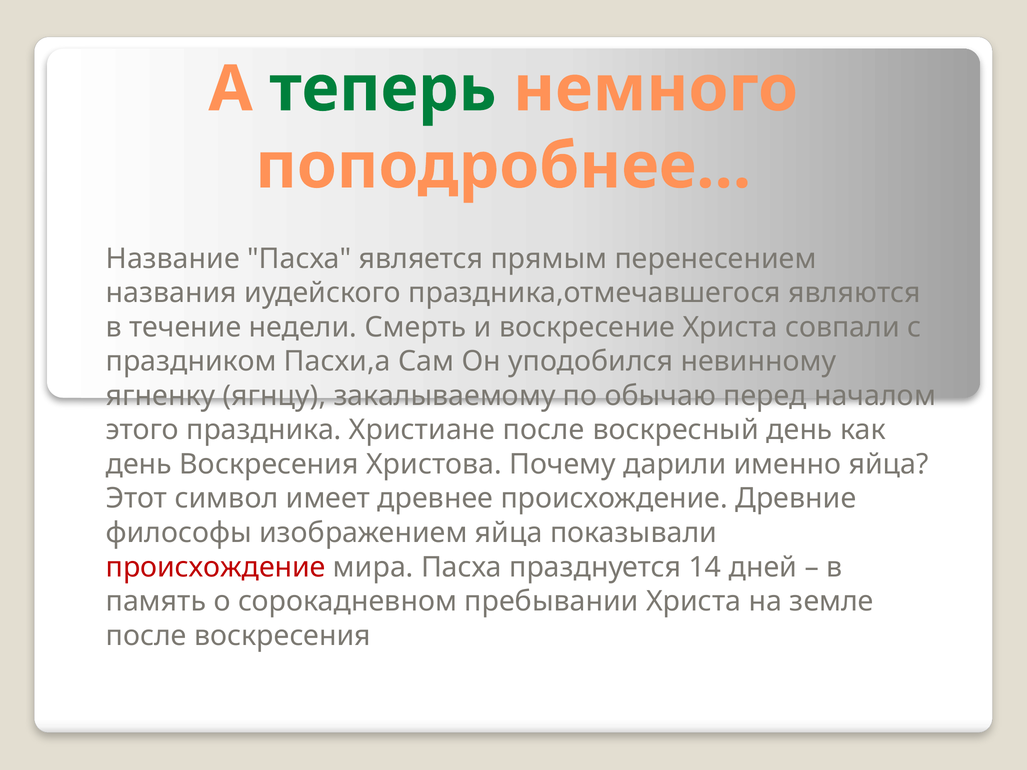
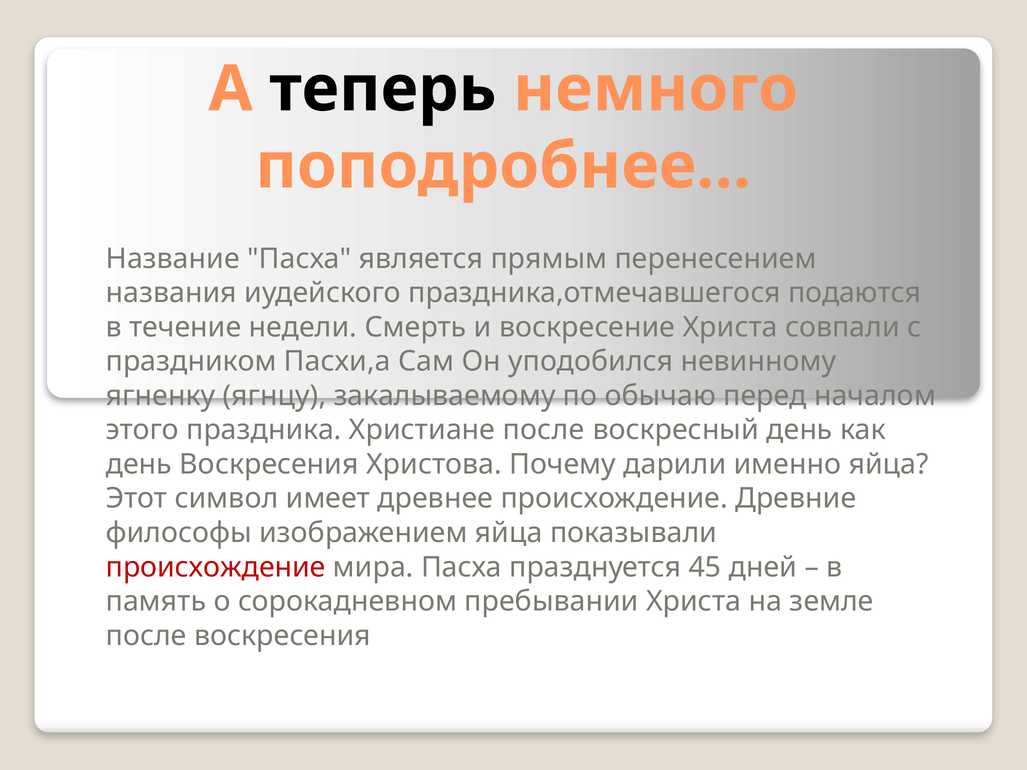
теперь colour: green -> black
являются: являются -> подаются
14: 14 -> 45
